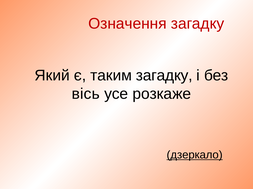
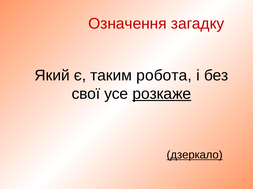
таким загадку: загадку -> робота
вісь: вісь -> свої
розкаже underline: none -> present
